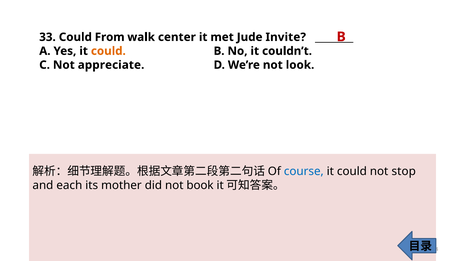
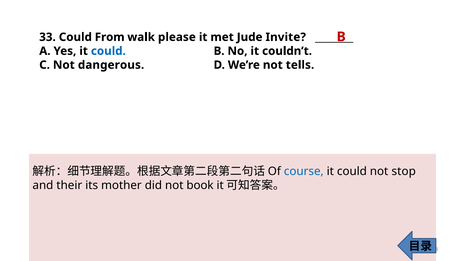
center: center -> please
could at (108, 51) colour: orange -> blue
appreciate: appreciate -> dangerous
look: look -> tells
each: each -> their
